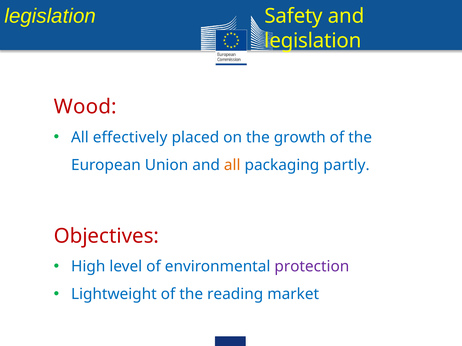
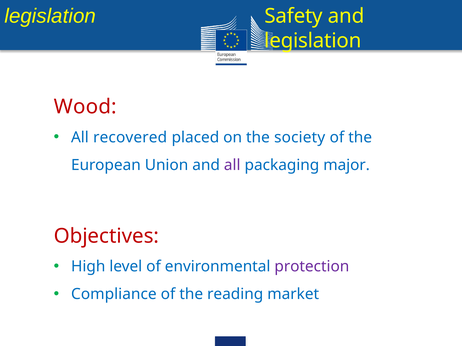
effectively: effectively -> recovered
growth: growth -> society
all at (232, 165) colour: orange -> purple
partly: partly -> major
Lightweight: Lightweight -> Compliance
